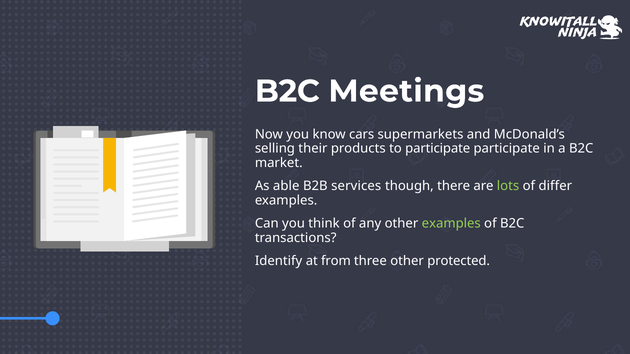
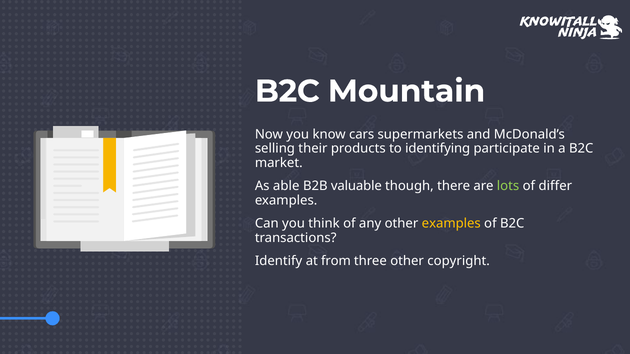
Meetings: Meetings -> Mountain
to participate: participate -> identifying
services: services -> valuable
examples at (451, 224) colour: light green -> yellow
protected: protected -> copyright
